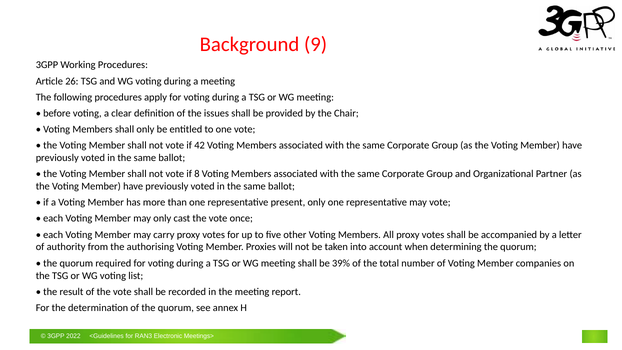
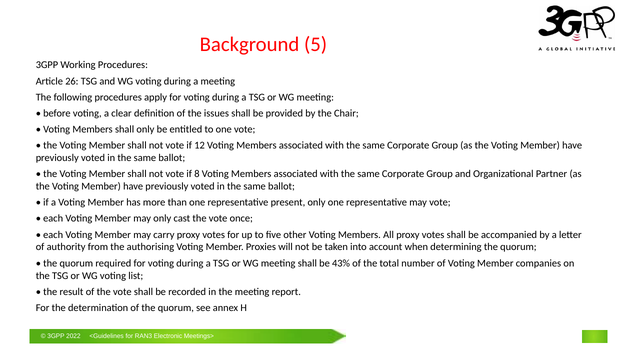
9: 9 -> 5
42: 42 -> 12
39%: 39% -> 43%
